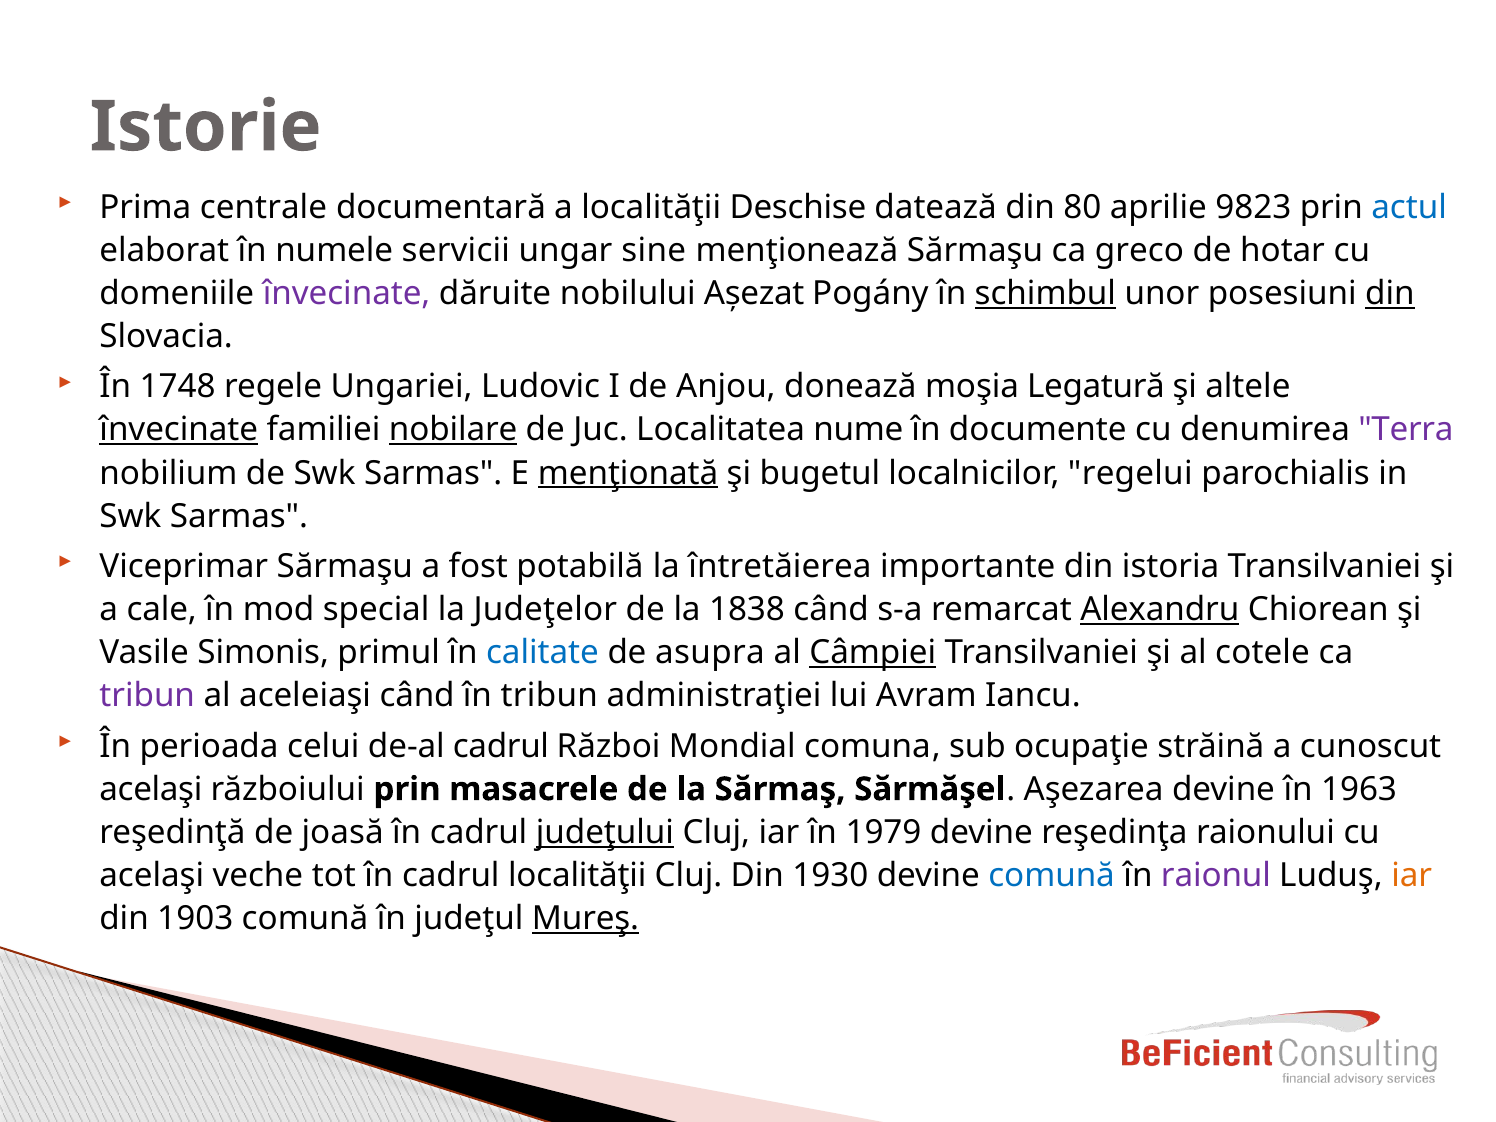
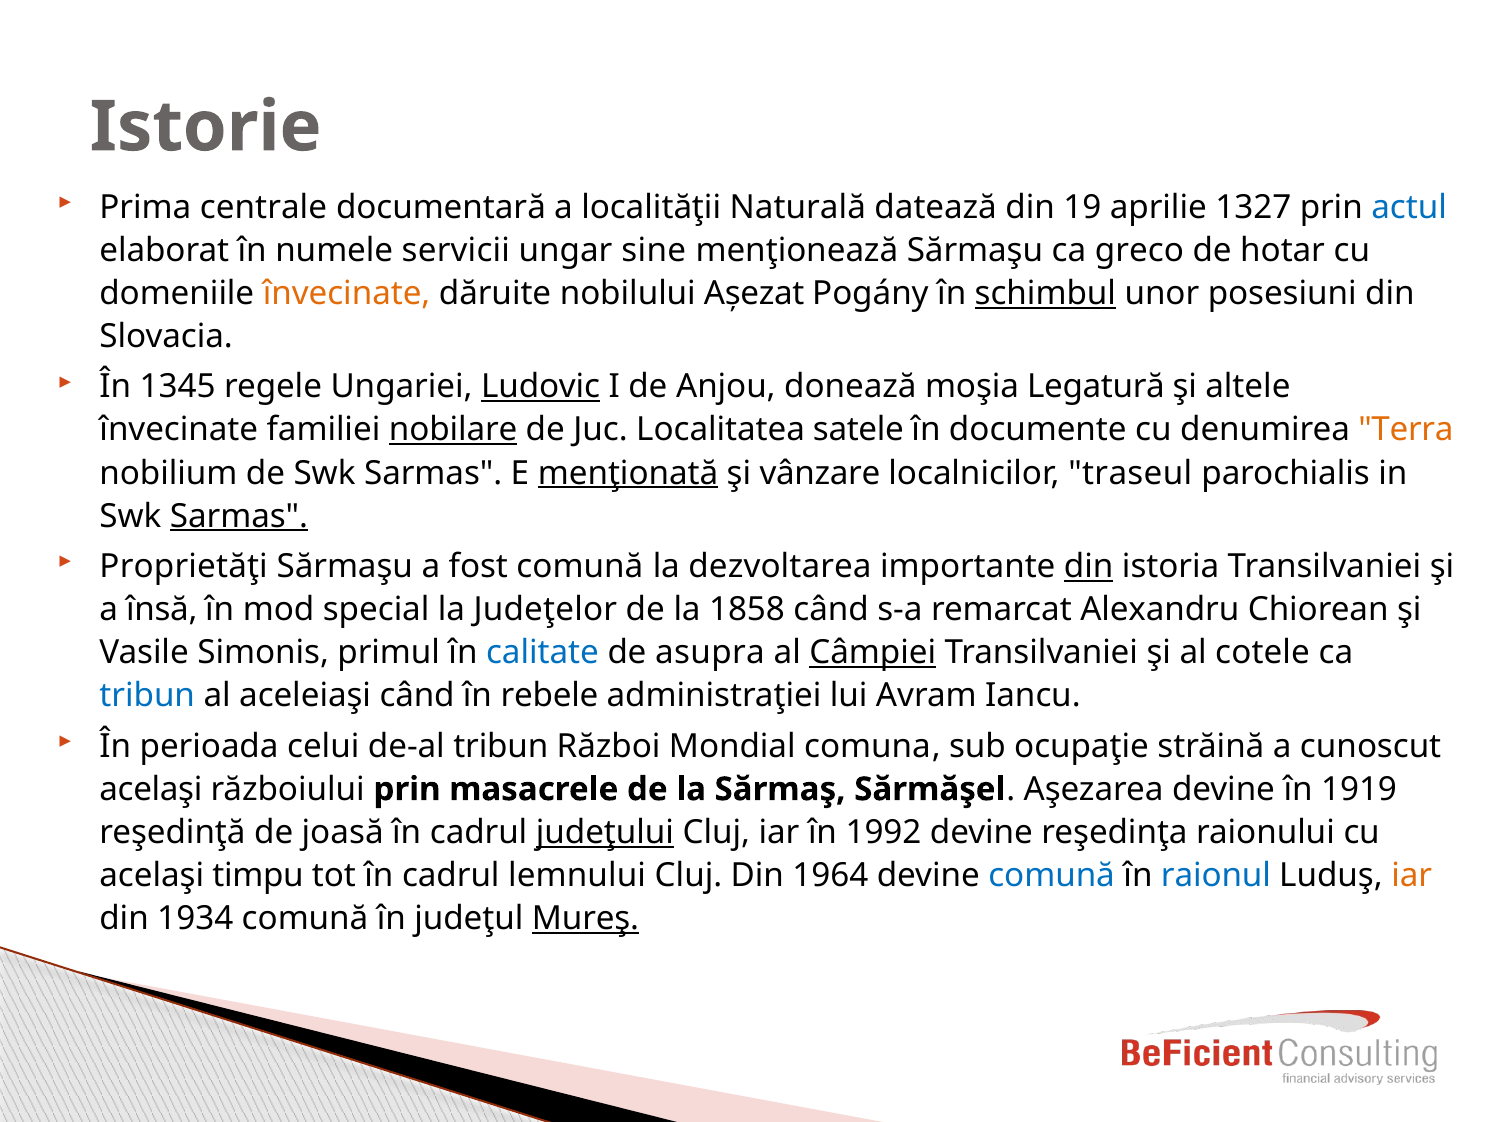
Deschise: Deschise -> Naturală
80: 80 -> 19
9823: 9823 -> 1327
învecinate at (347, 293) colour: purple -> orange
din at (1390, 293) underline: present -> none
1748: 1748 -> 1345
Ludovic underline: none -> present
învecinate at (179, 430) underline: present -> none
nume: nume -> satele
Terra colour: purple -> orange
bugetul: bugetul -> vânzare
regelui: regelui -> traseul
Sarmas at (239, 516) underline: none -> present
Viceprimar: Viceprimar -> Proprietăţi
fost potabilă: potabilă -> comună
întretăierea: întretăierea -> dezvoltarea
din at (1089, 567) underline: none -> present
cale: cale -> însă
1838: 1838 -> 1858
Alexandru underline: present -> none
tribun at (147, 696) colour: purple -> blue
în tribun: tribun -> rebele
de-al cadrul: cadrul -> tribun
1963: 1963 -> 1919
1979: 1979 -> 1992
veche: veche -> timpu
cadrul localităţii: localităţii -> lemnului
1930: 1930 -> 1964
raionul colour: purple -> blue
1903: 1903 -> 1934
